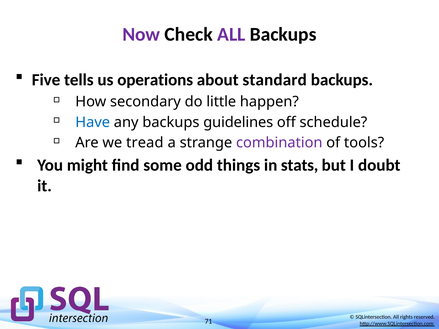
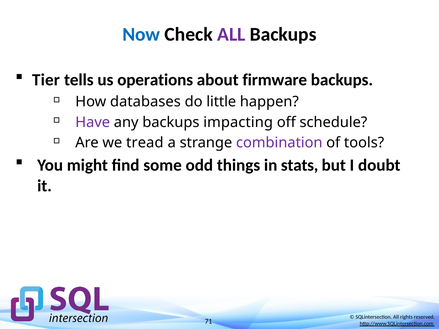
Now colour: purple -> blue
Five: Five -> Tier
standard: standard -> firmware
secondary: secondary -> databases
Have colour: blue -> purple
guidelines: guidelines -> impacting
